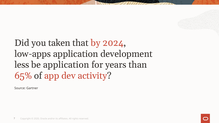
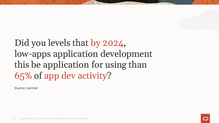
taken: taken -> levels
less: less -> this
years: years -> using
